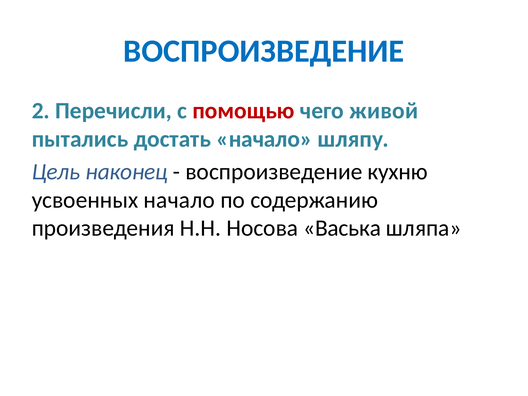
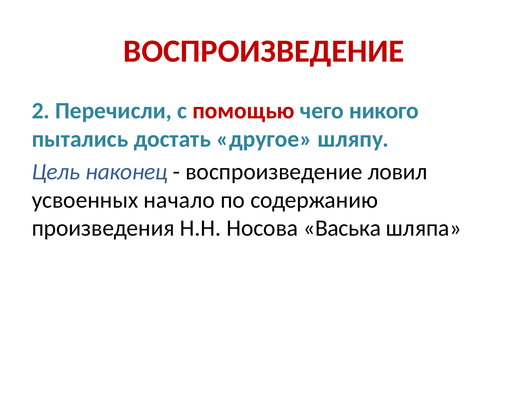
ВОСПРОИЗВЕДЕНИЕ at (264, 51) colour: blue -> red
живой: живой -> никого
достать начало: начало -> другое
кухню: кухню -> ловил
